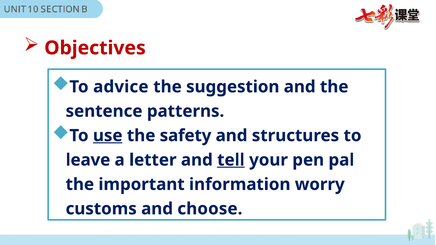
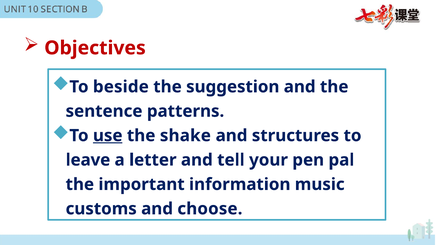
advice: advice -> beside
safety: safety -> shake
tell underline: present -> none
worry: worry -> music
